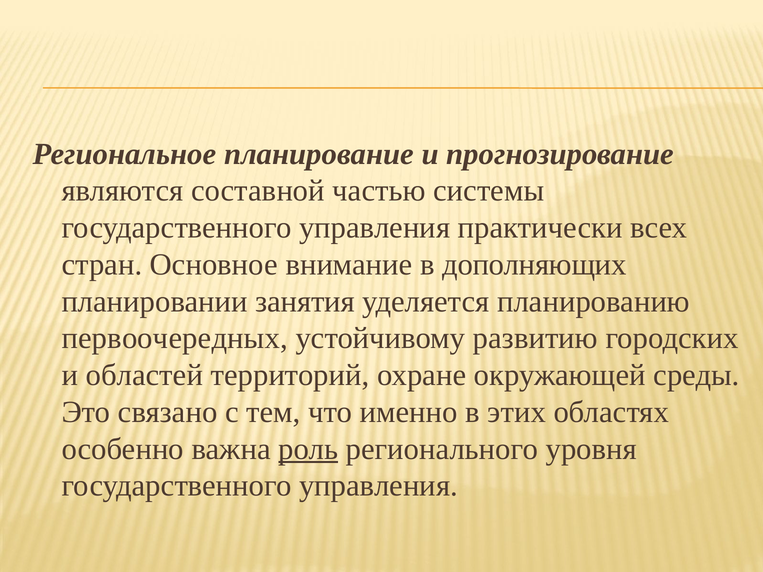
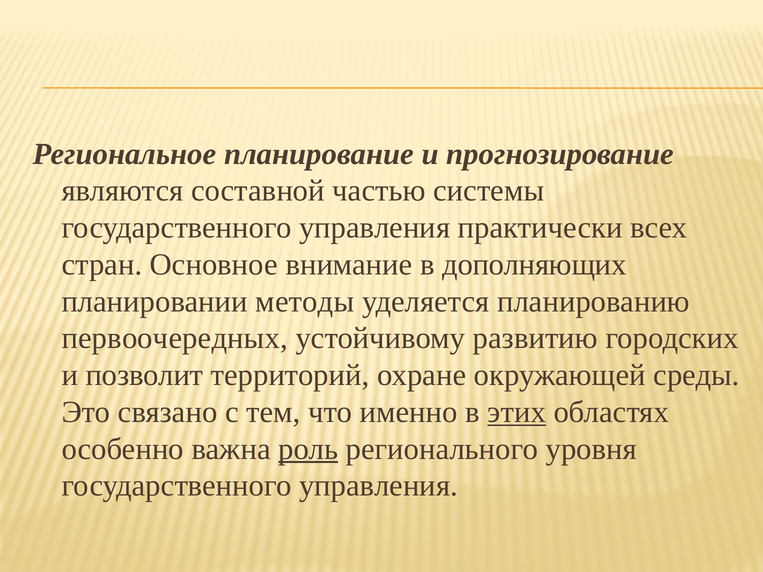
занятия: занятия -> методы
областей: областей -> позволит
этих underline: none -> present
